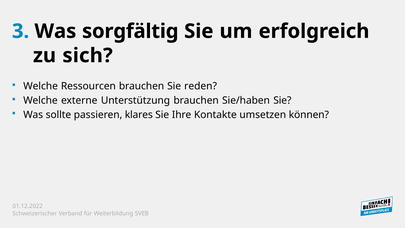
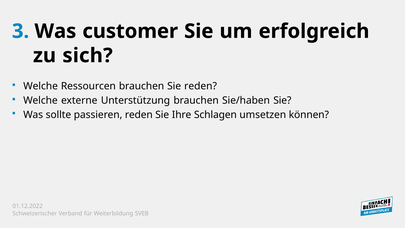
sorgfältig: sorgfältig -> customer
passieren klares: klares -> reden
Kontakte: Kontakte -> Schlagen
